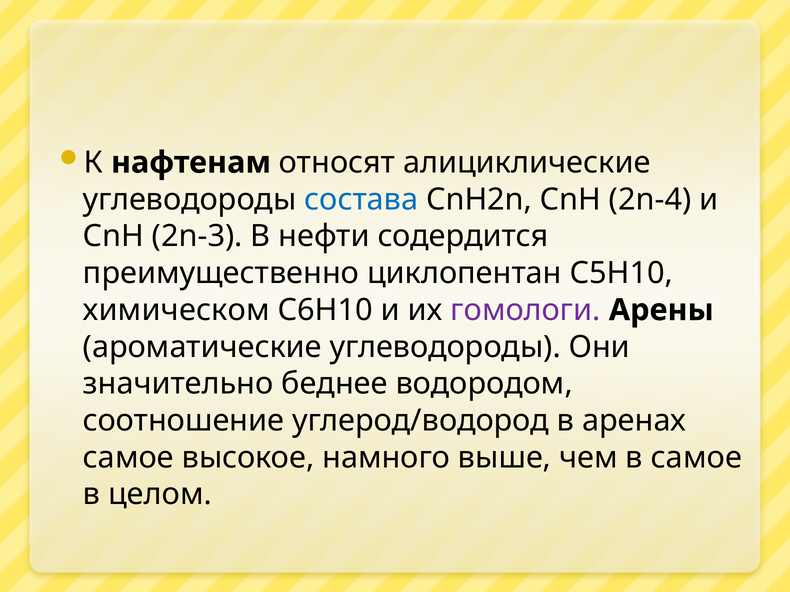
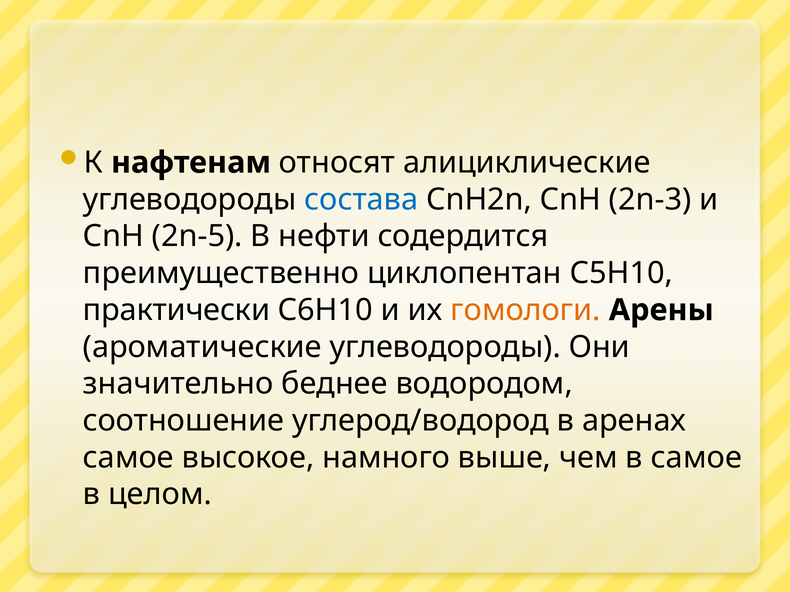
2n-4: 2n-4 -> 2n-3
2n-3: 2n-3 -> 2n-5
химическом: химическом -> практически
гомологи colour: purple -> orange
